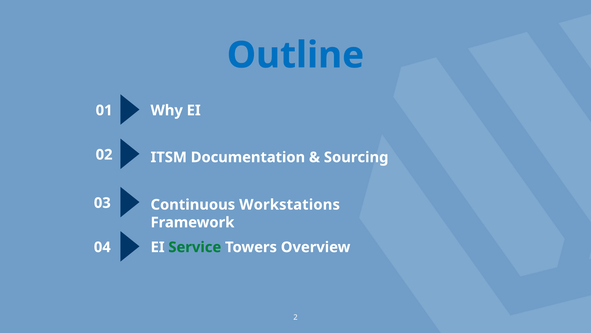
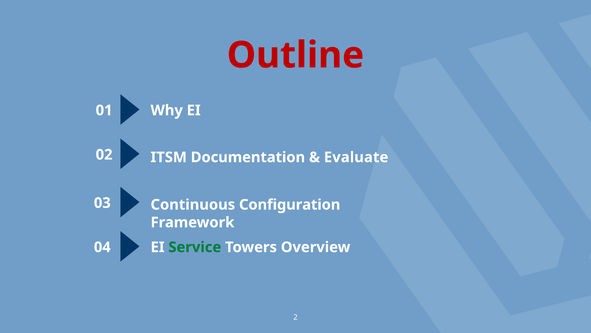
Outline colour: blue -> red
Sourcing: Sourcing -> Evaluate
Workstations: Workstations -> Configuration
